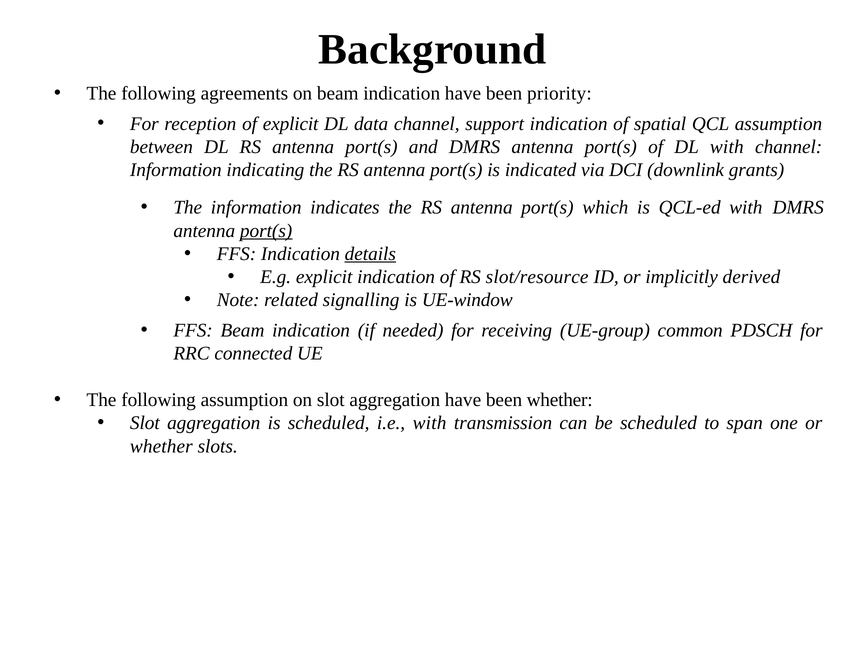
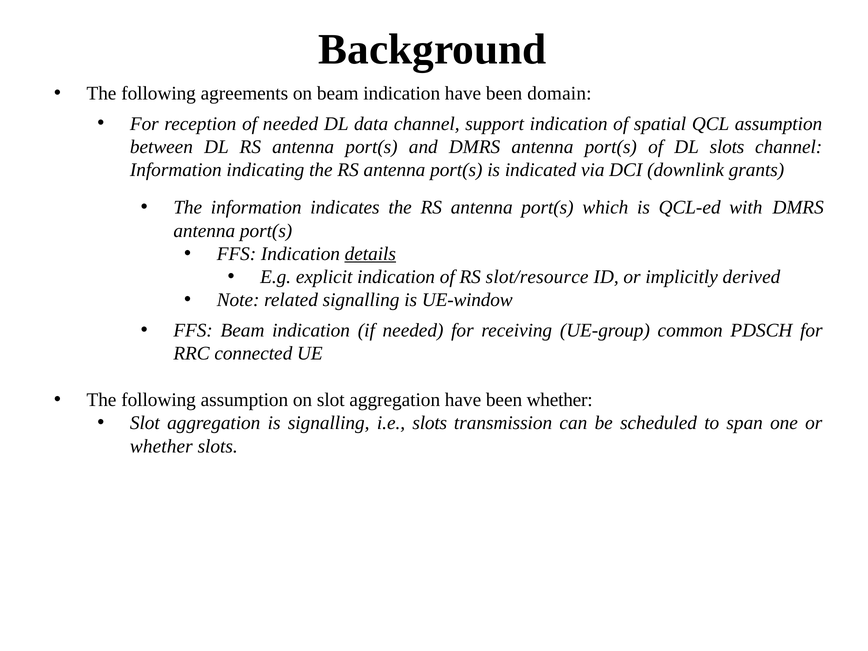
priority: priority -> domain
of explicit: explicit -> needed
DL with: with -> slots
port(s at (266, 231) underline: present -> none
is scheduled: scheduled -> signalling
i.e with: with -> slots
